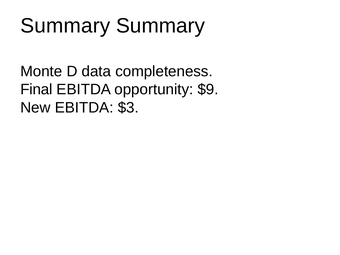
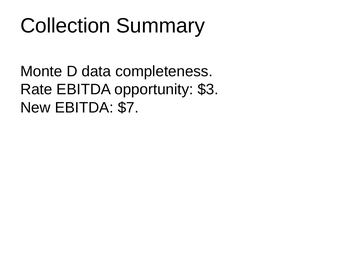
Summary at (65, 26): Summary -> Collection
Final: Final -> Rate
$9: $9 -> $3
$3: $3 -> $7
